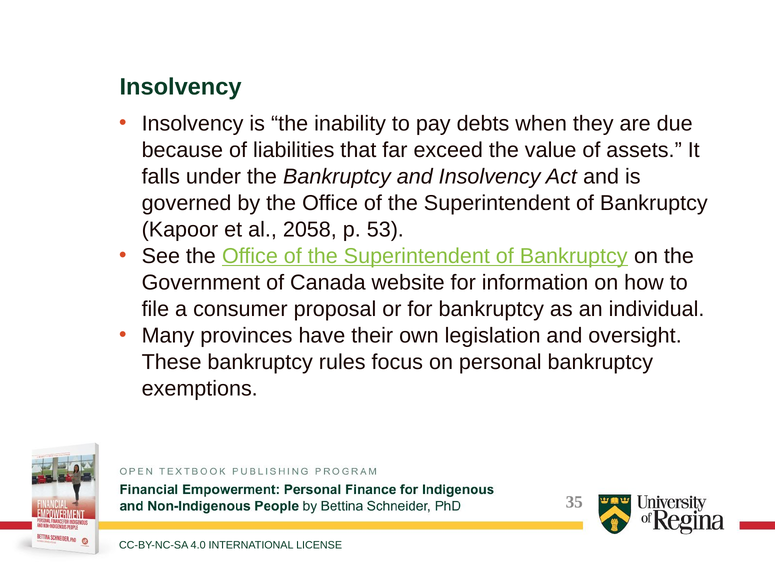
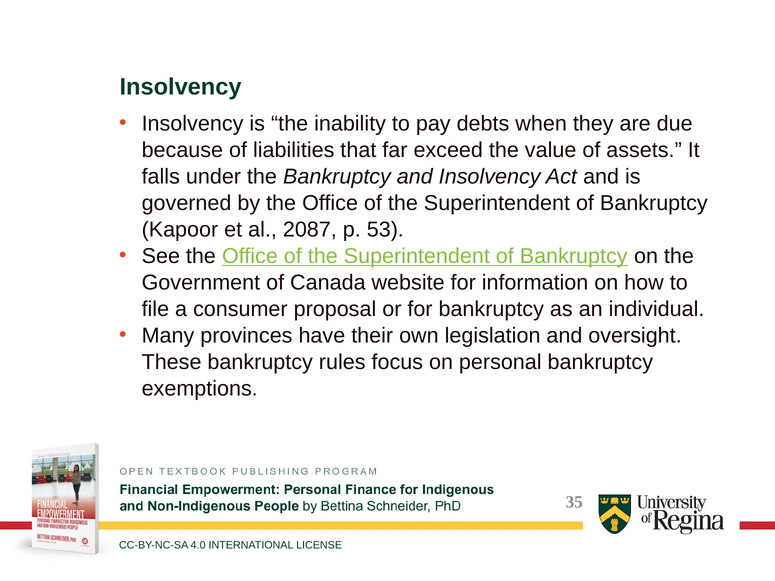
2058: 2058 -> 2087
